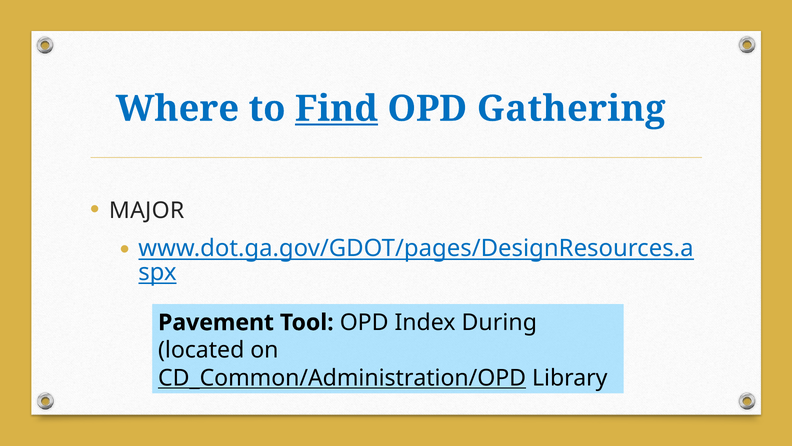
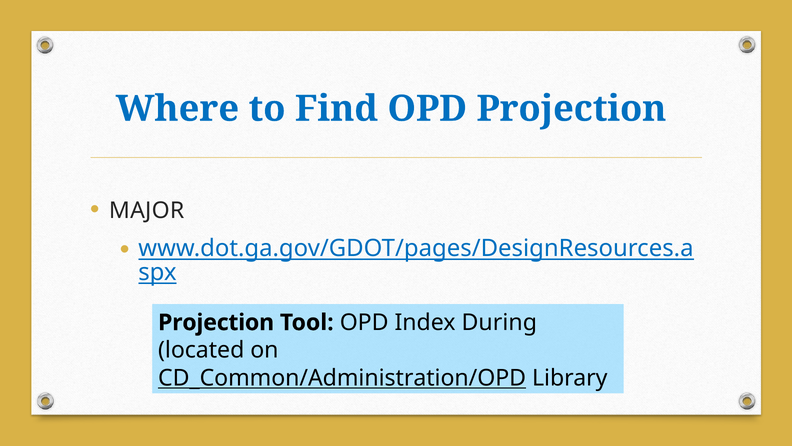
Find underline: present -> none
OPD Gathering: Gathering -> Projection
Pavement at (216, 322): Pavement -> Projection
